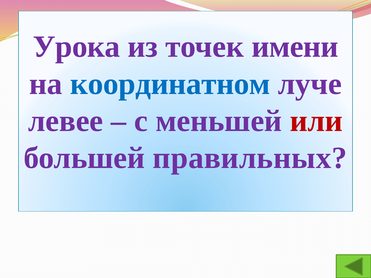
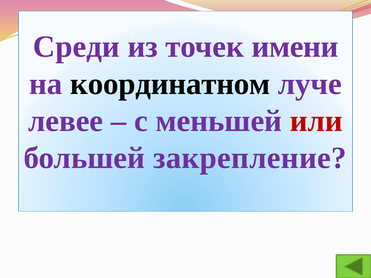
Урока: Урока -> Среди
координатном colour: blue -> black
правильных: правильных -> закрепление
